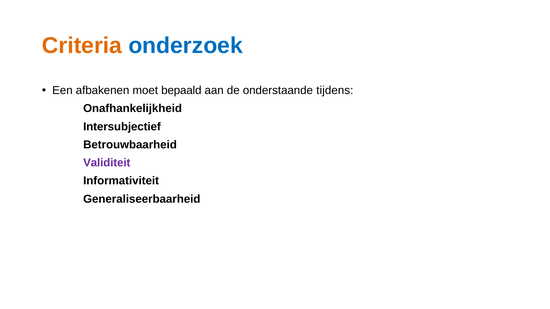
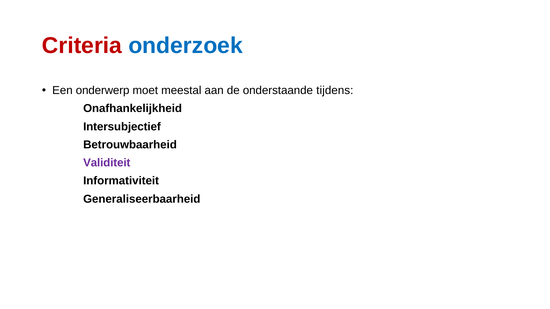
Criteria colour: orange -> red
afbakenen: afbakenen -> onderwerp
bepaald: bepaald -> meestal
